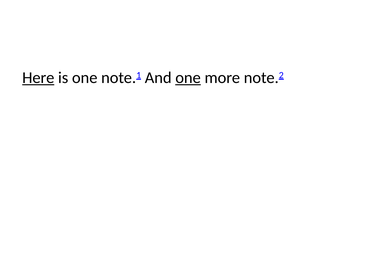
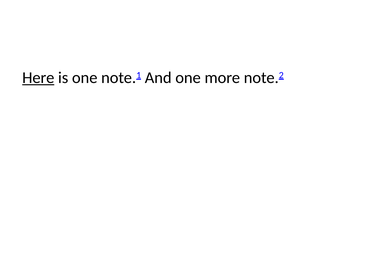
one at (188, 78) underline: present -> none
